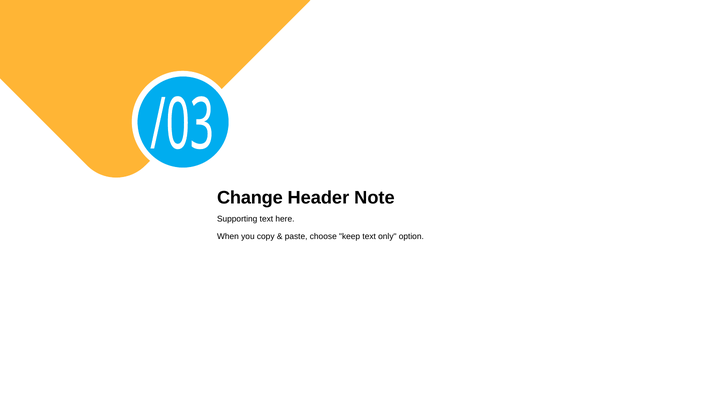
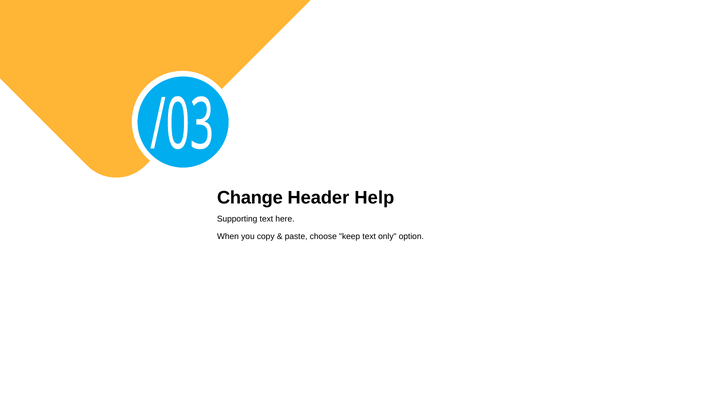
Note: Note -> Help
